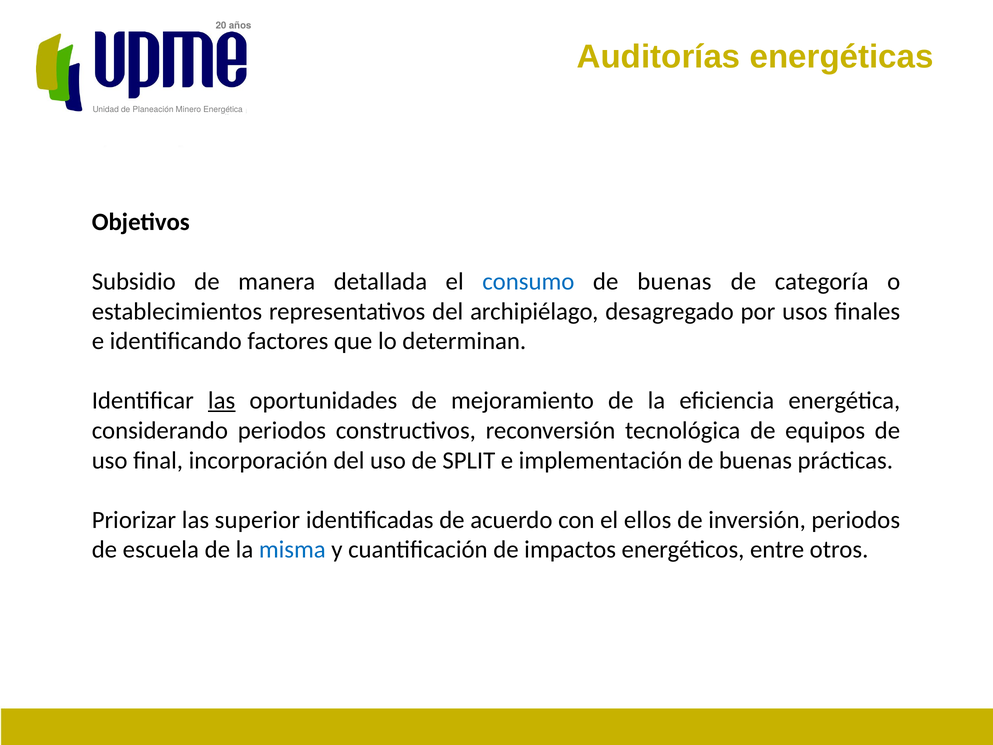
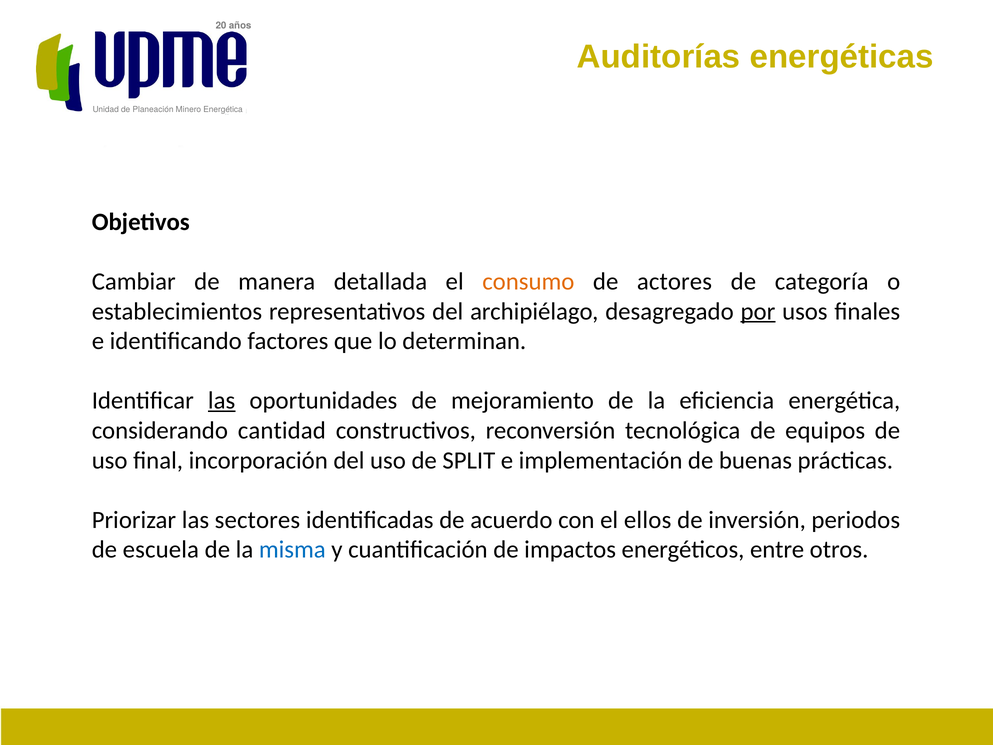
Subsidio: Subsidio -> Cambiar
consumo colour: blue -> orange
buenas at (674, 281): buenas -> actores
por underline: none -> present
considerando periodos: periodos -> cantidad
superior: superior -> sectores
